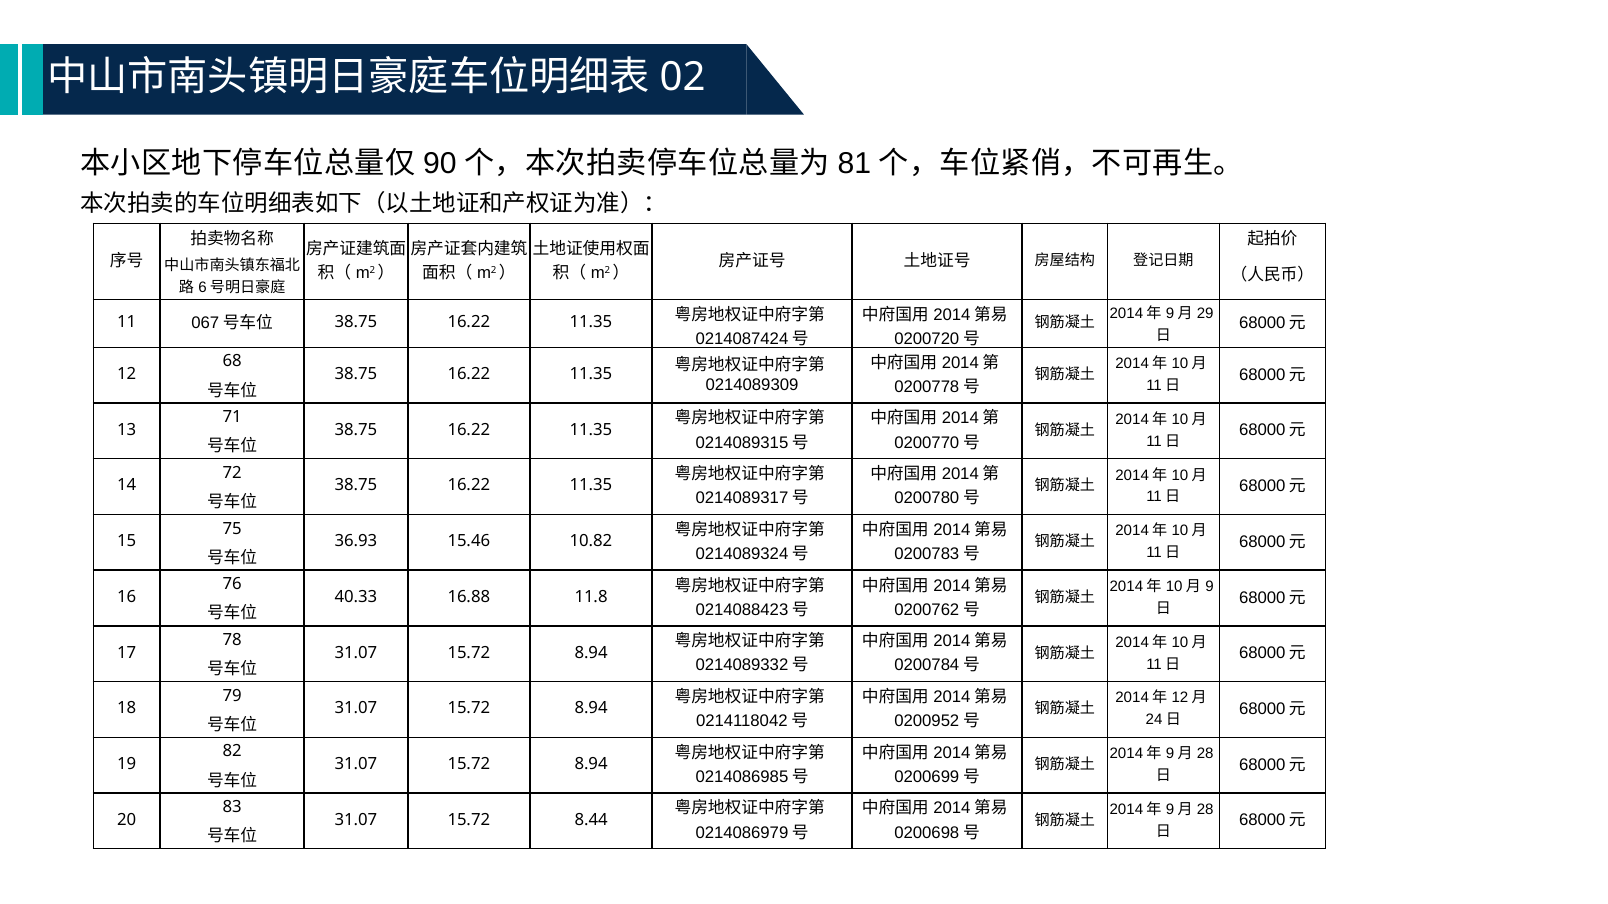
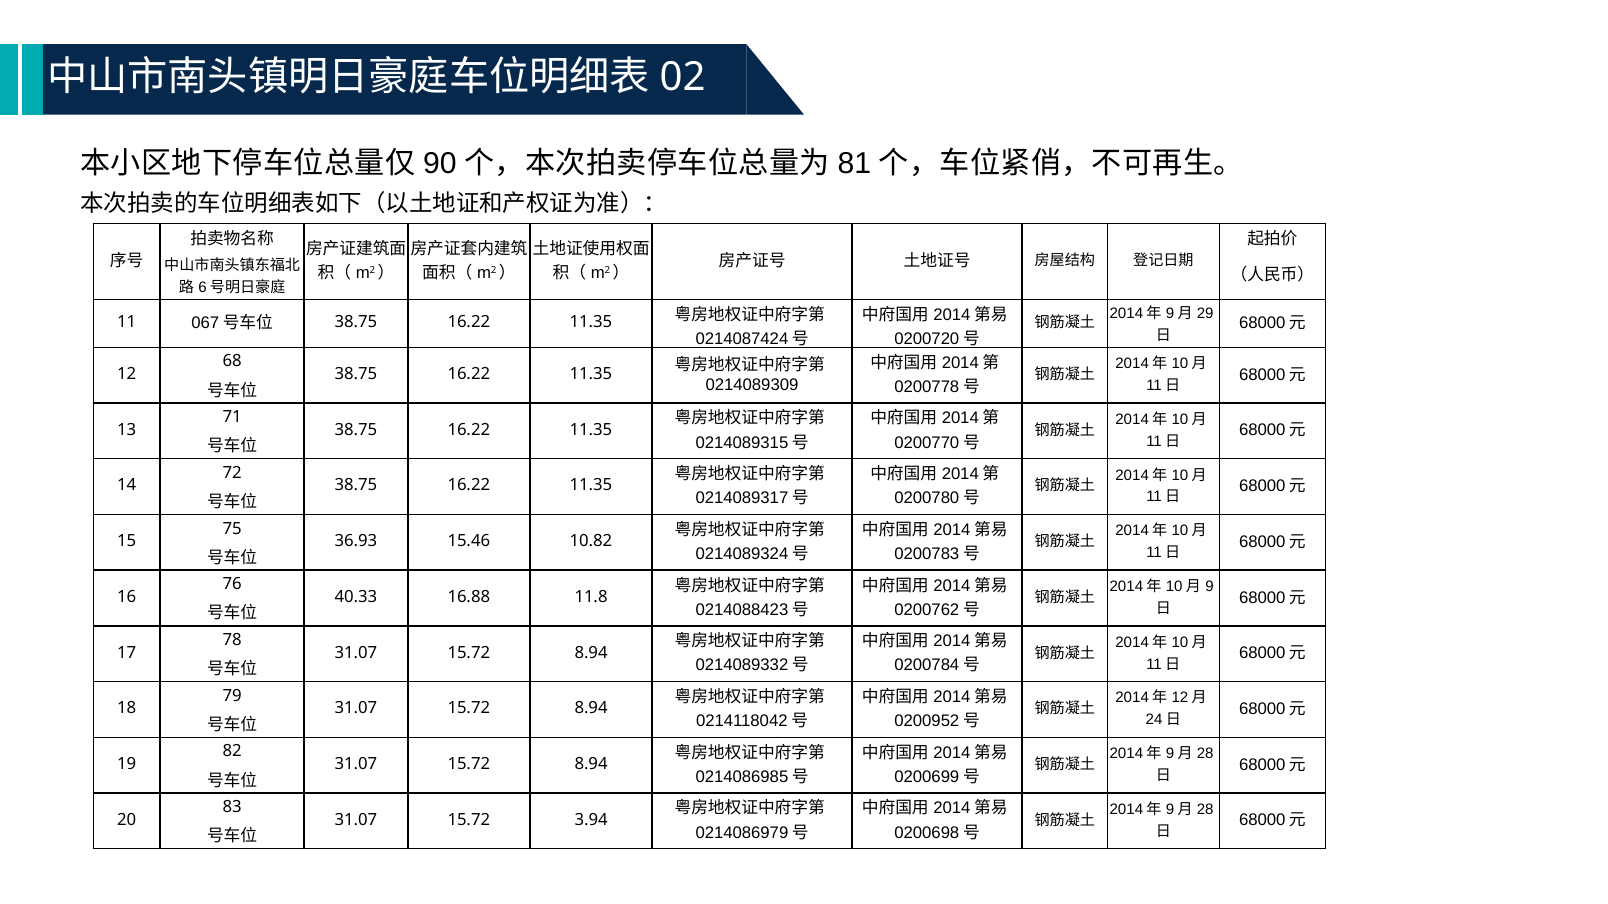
8.44: 8.44 -> 3.94
